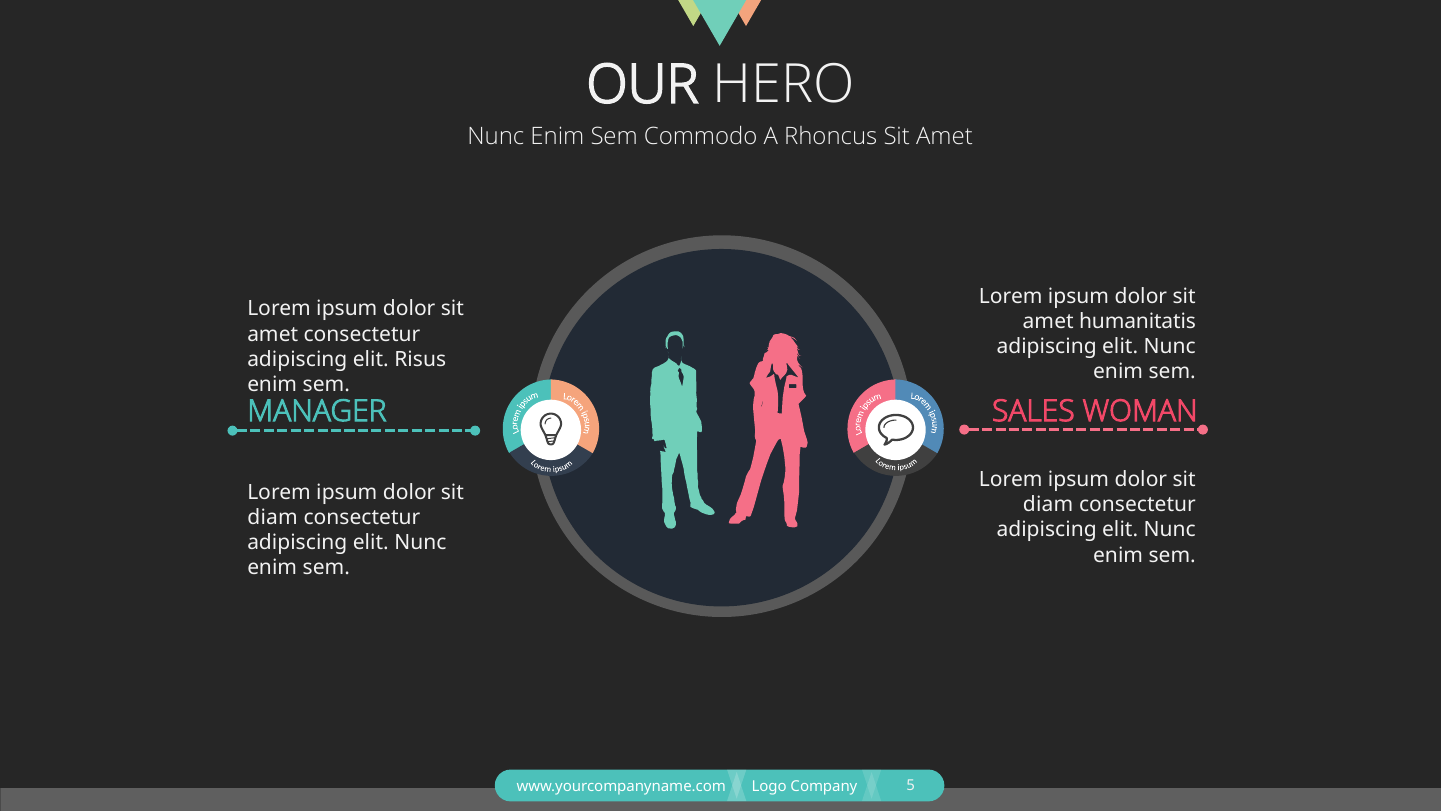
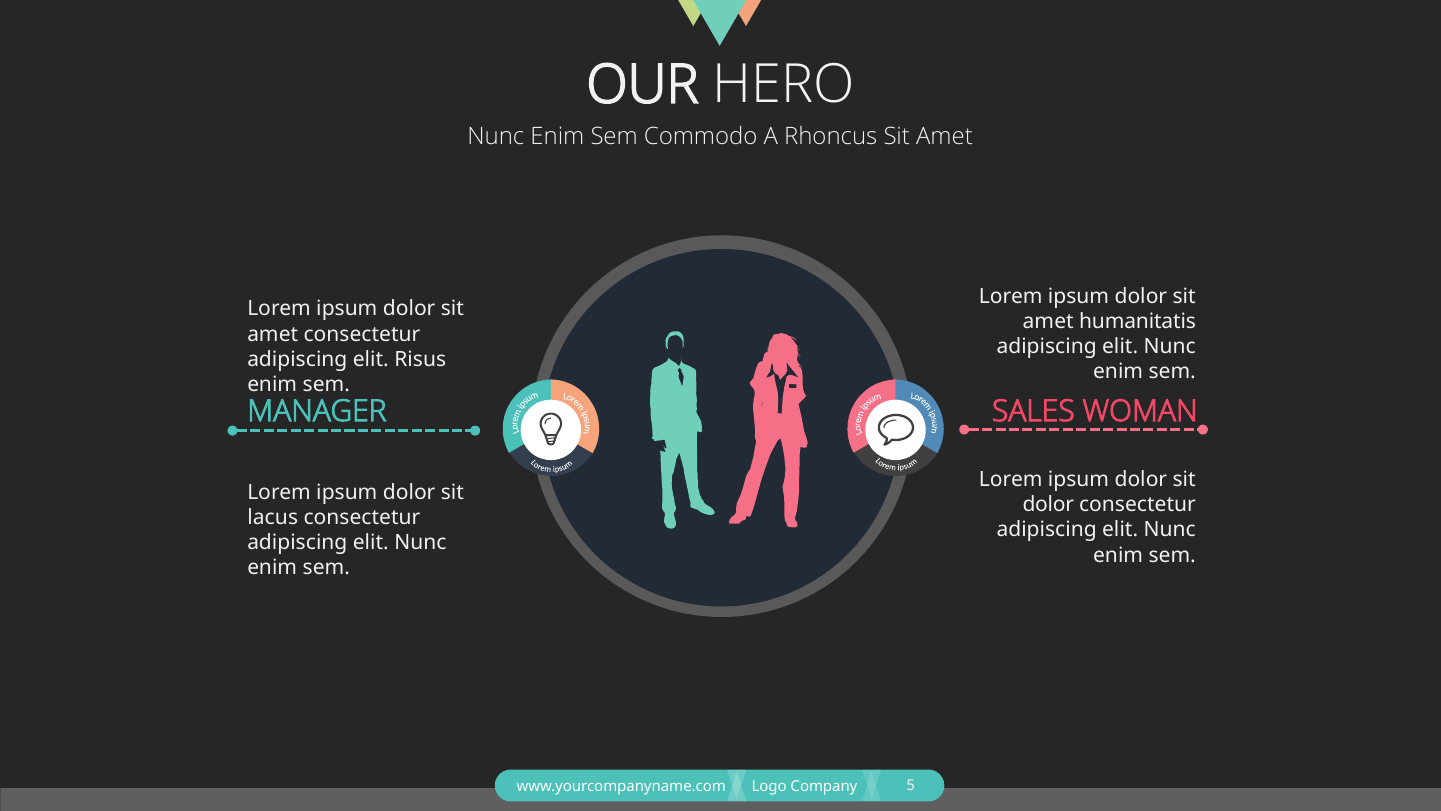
diam at (1048, 504): diam -> dolor
diam at (273, 517): diam -> lacus
